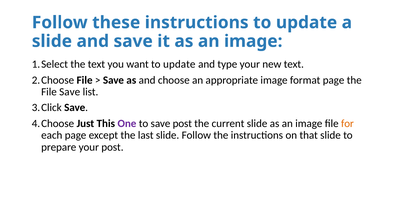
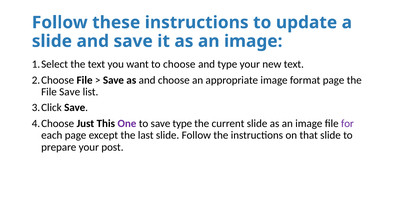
want to update: update -> choose
save post: post -> type
for colour: orange -> purple
